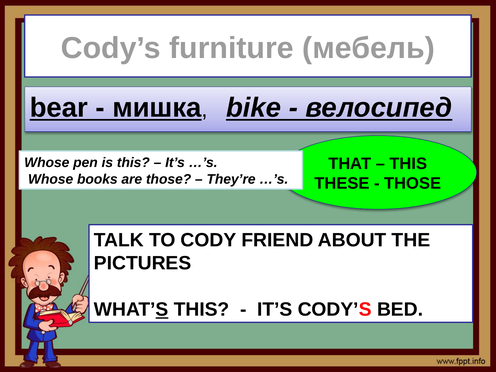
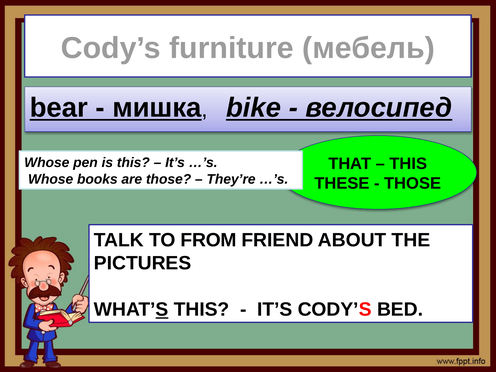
CODY: CODY -> FROM
